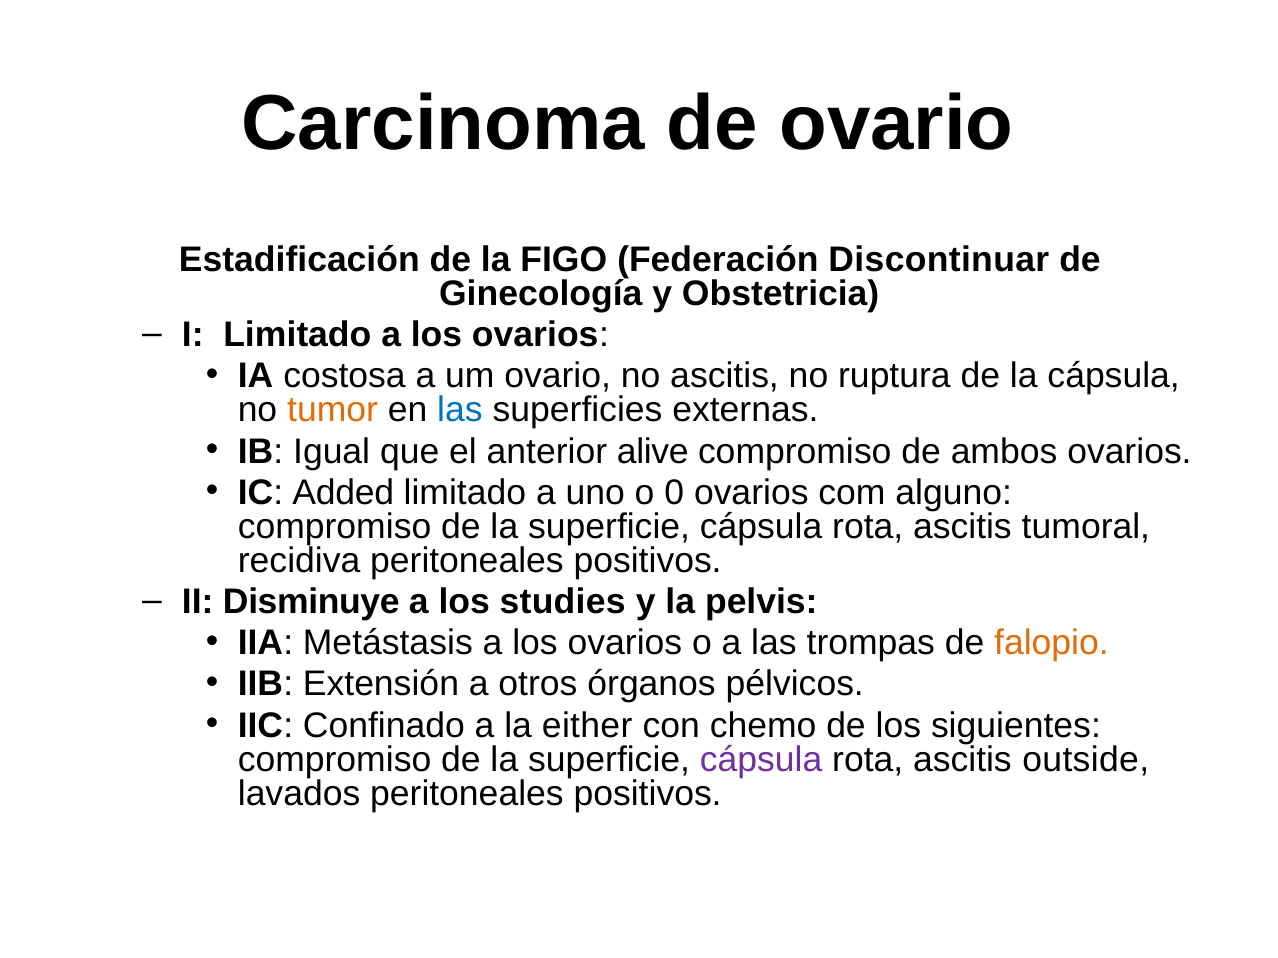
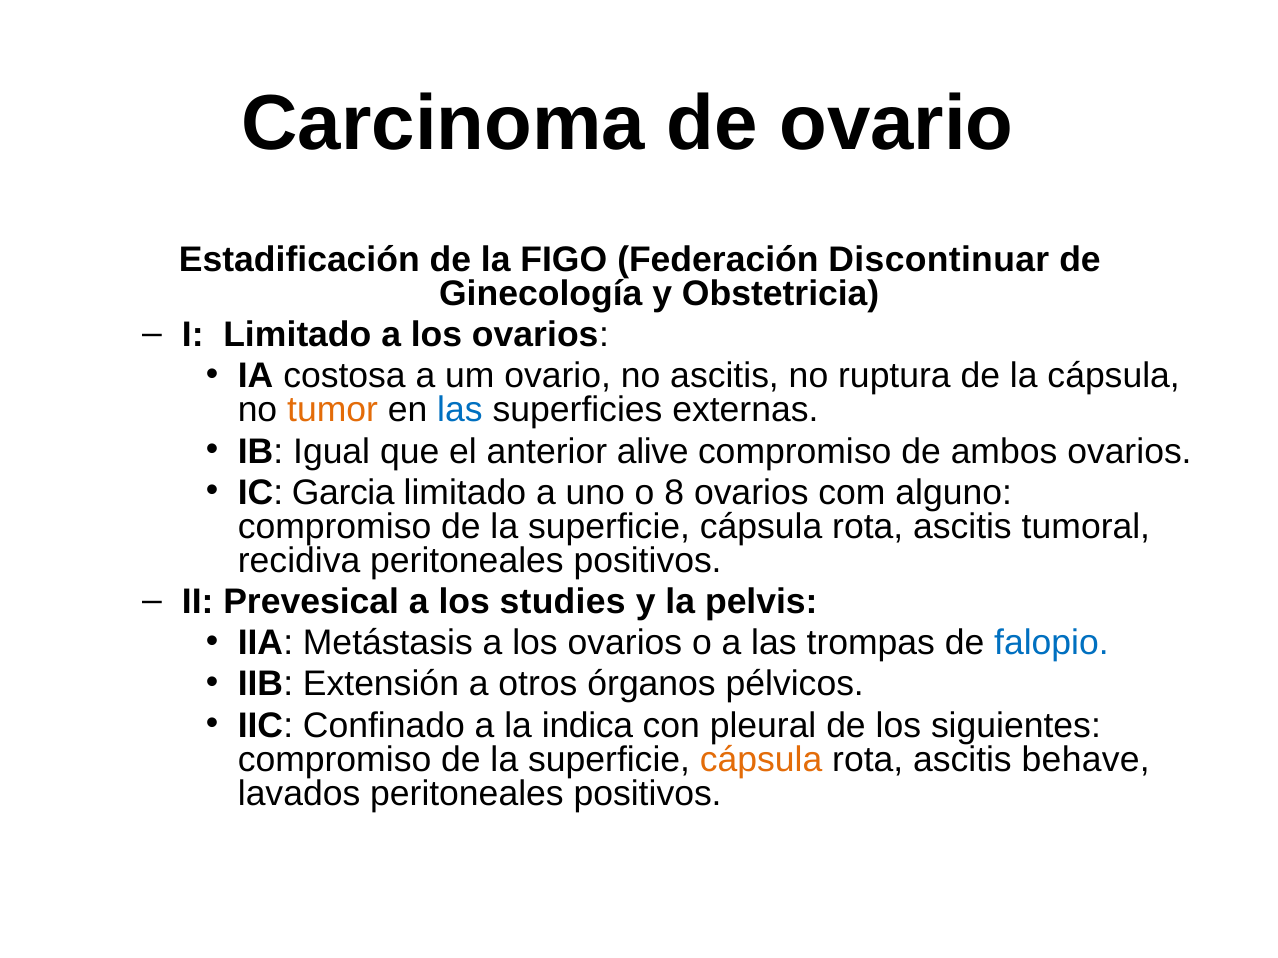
Added: Added -> Garcia
0: 0 -> 8
Disminuye: Disminuye -> Prevesical
falopio colour: orange -> blue
either: either -> indica
chemo: chemo -> pleural
cápsula at (761, 760) colour: purple -> orange
outside: outside -> behave
